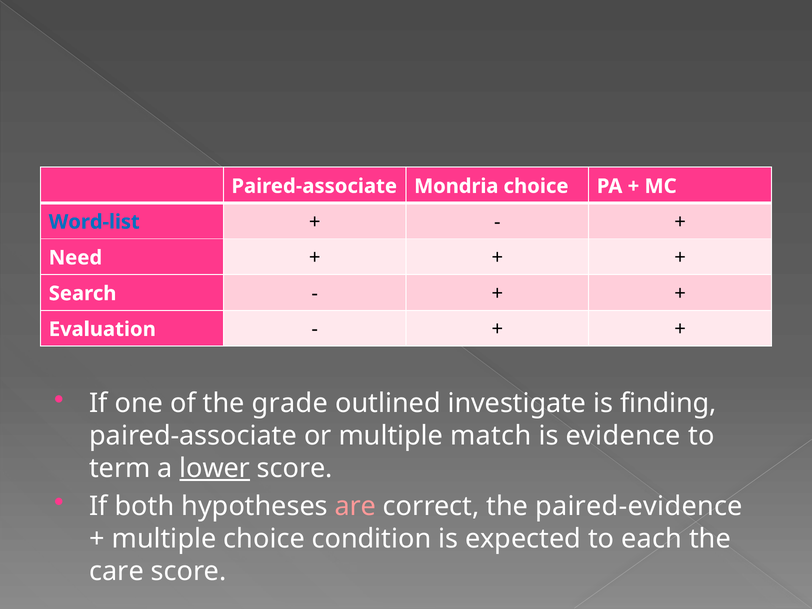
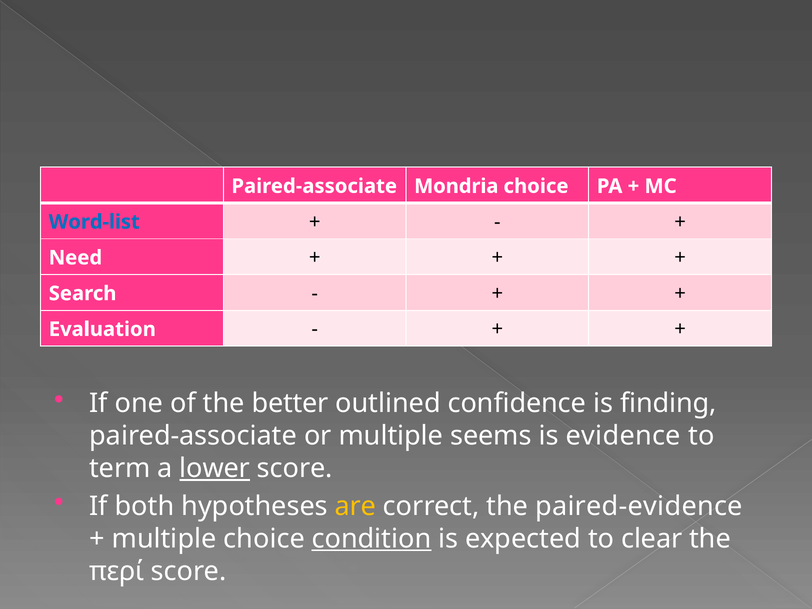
grade: grade -> better
investigate: investigate -> confidence
match: match -> seems
are colour: pink -> yellow
condition underline: none -> present
each: each -> clear
care: care -> περί
